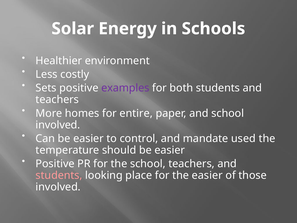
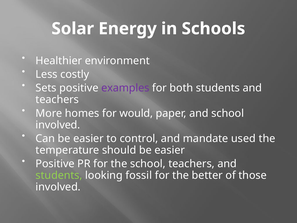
entire: entire -> would
students at (59, 175) colour: pink -> light green
place: place -> fossil
the easier: easier -> better
